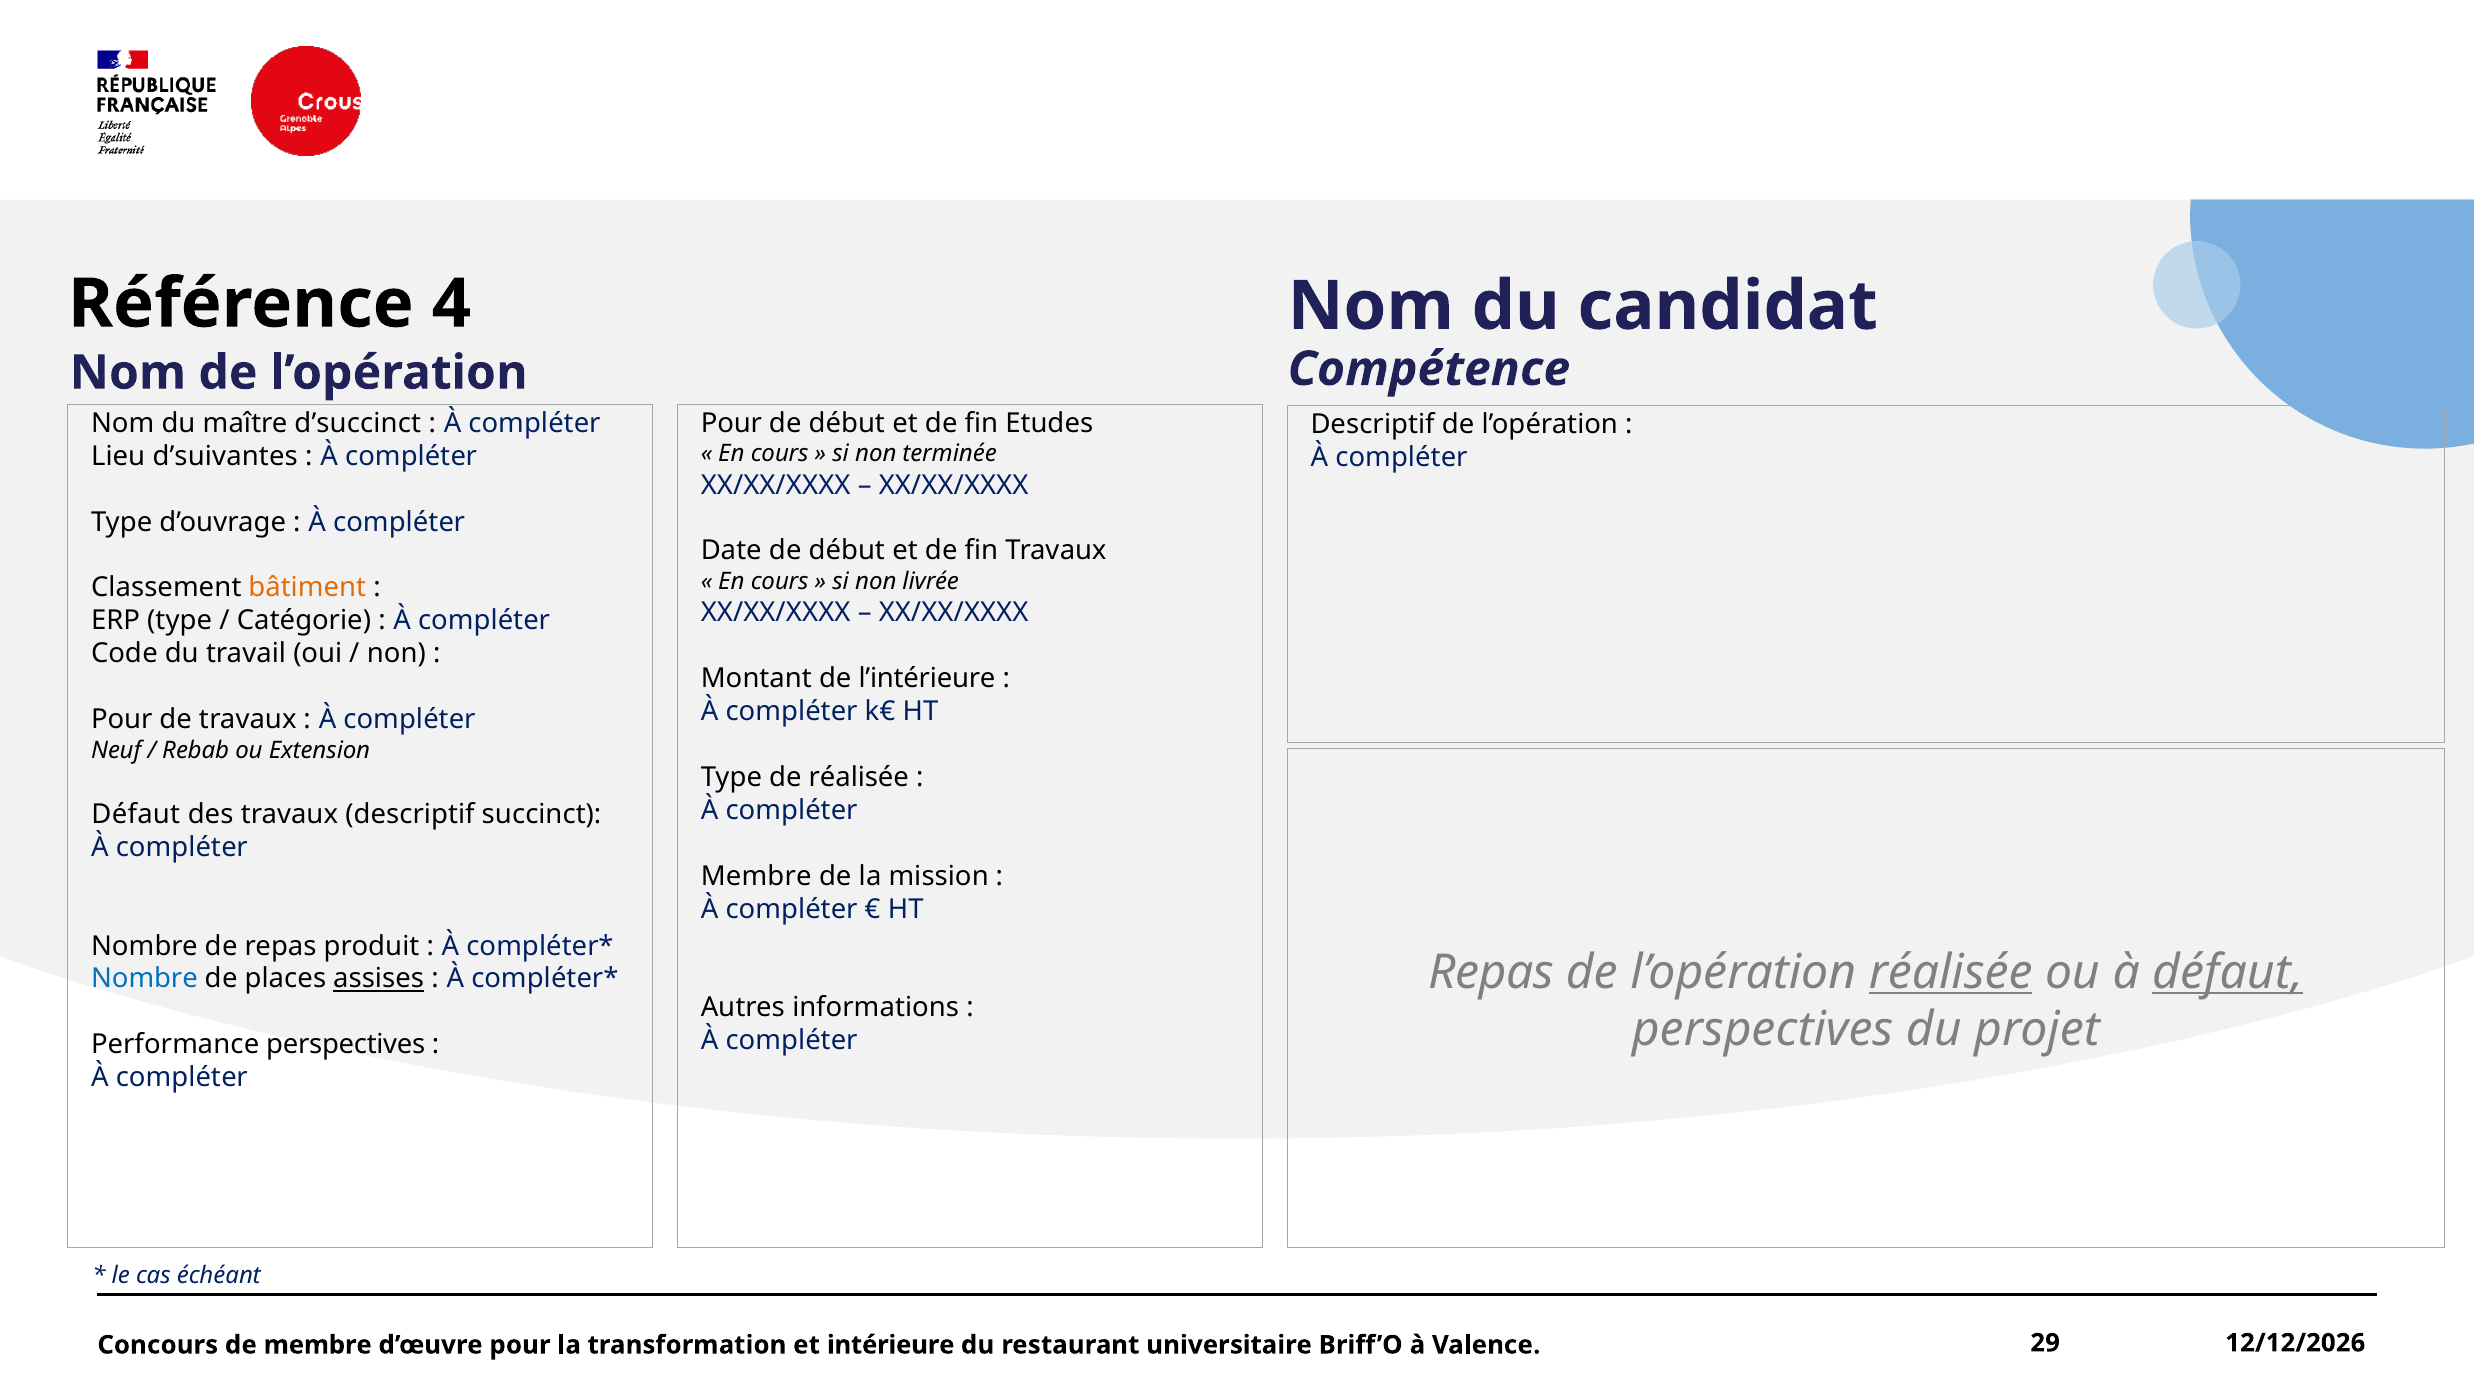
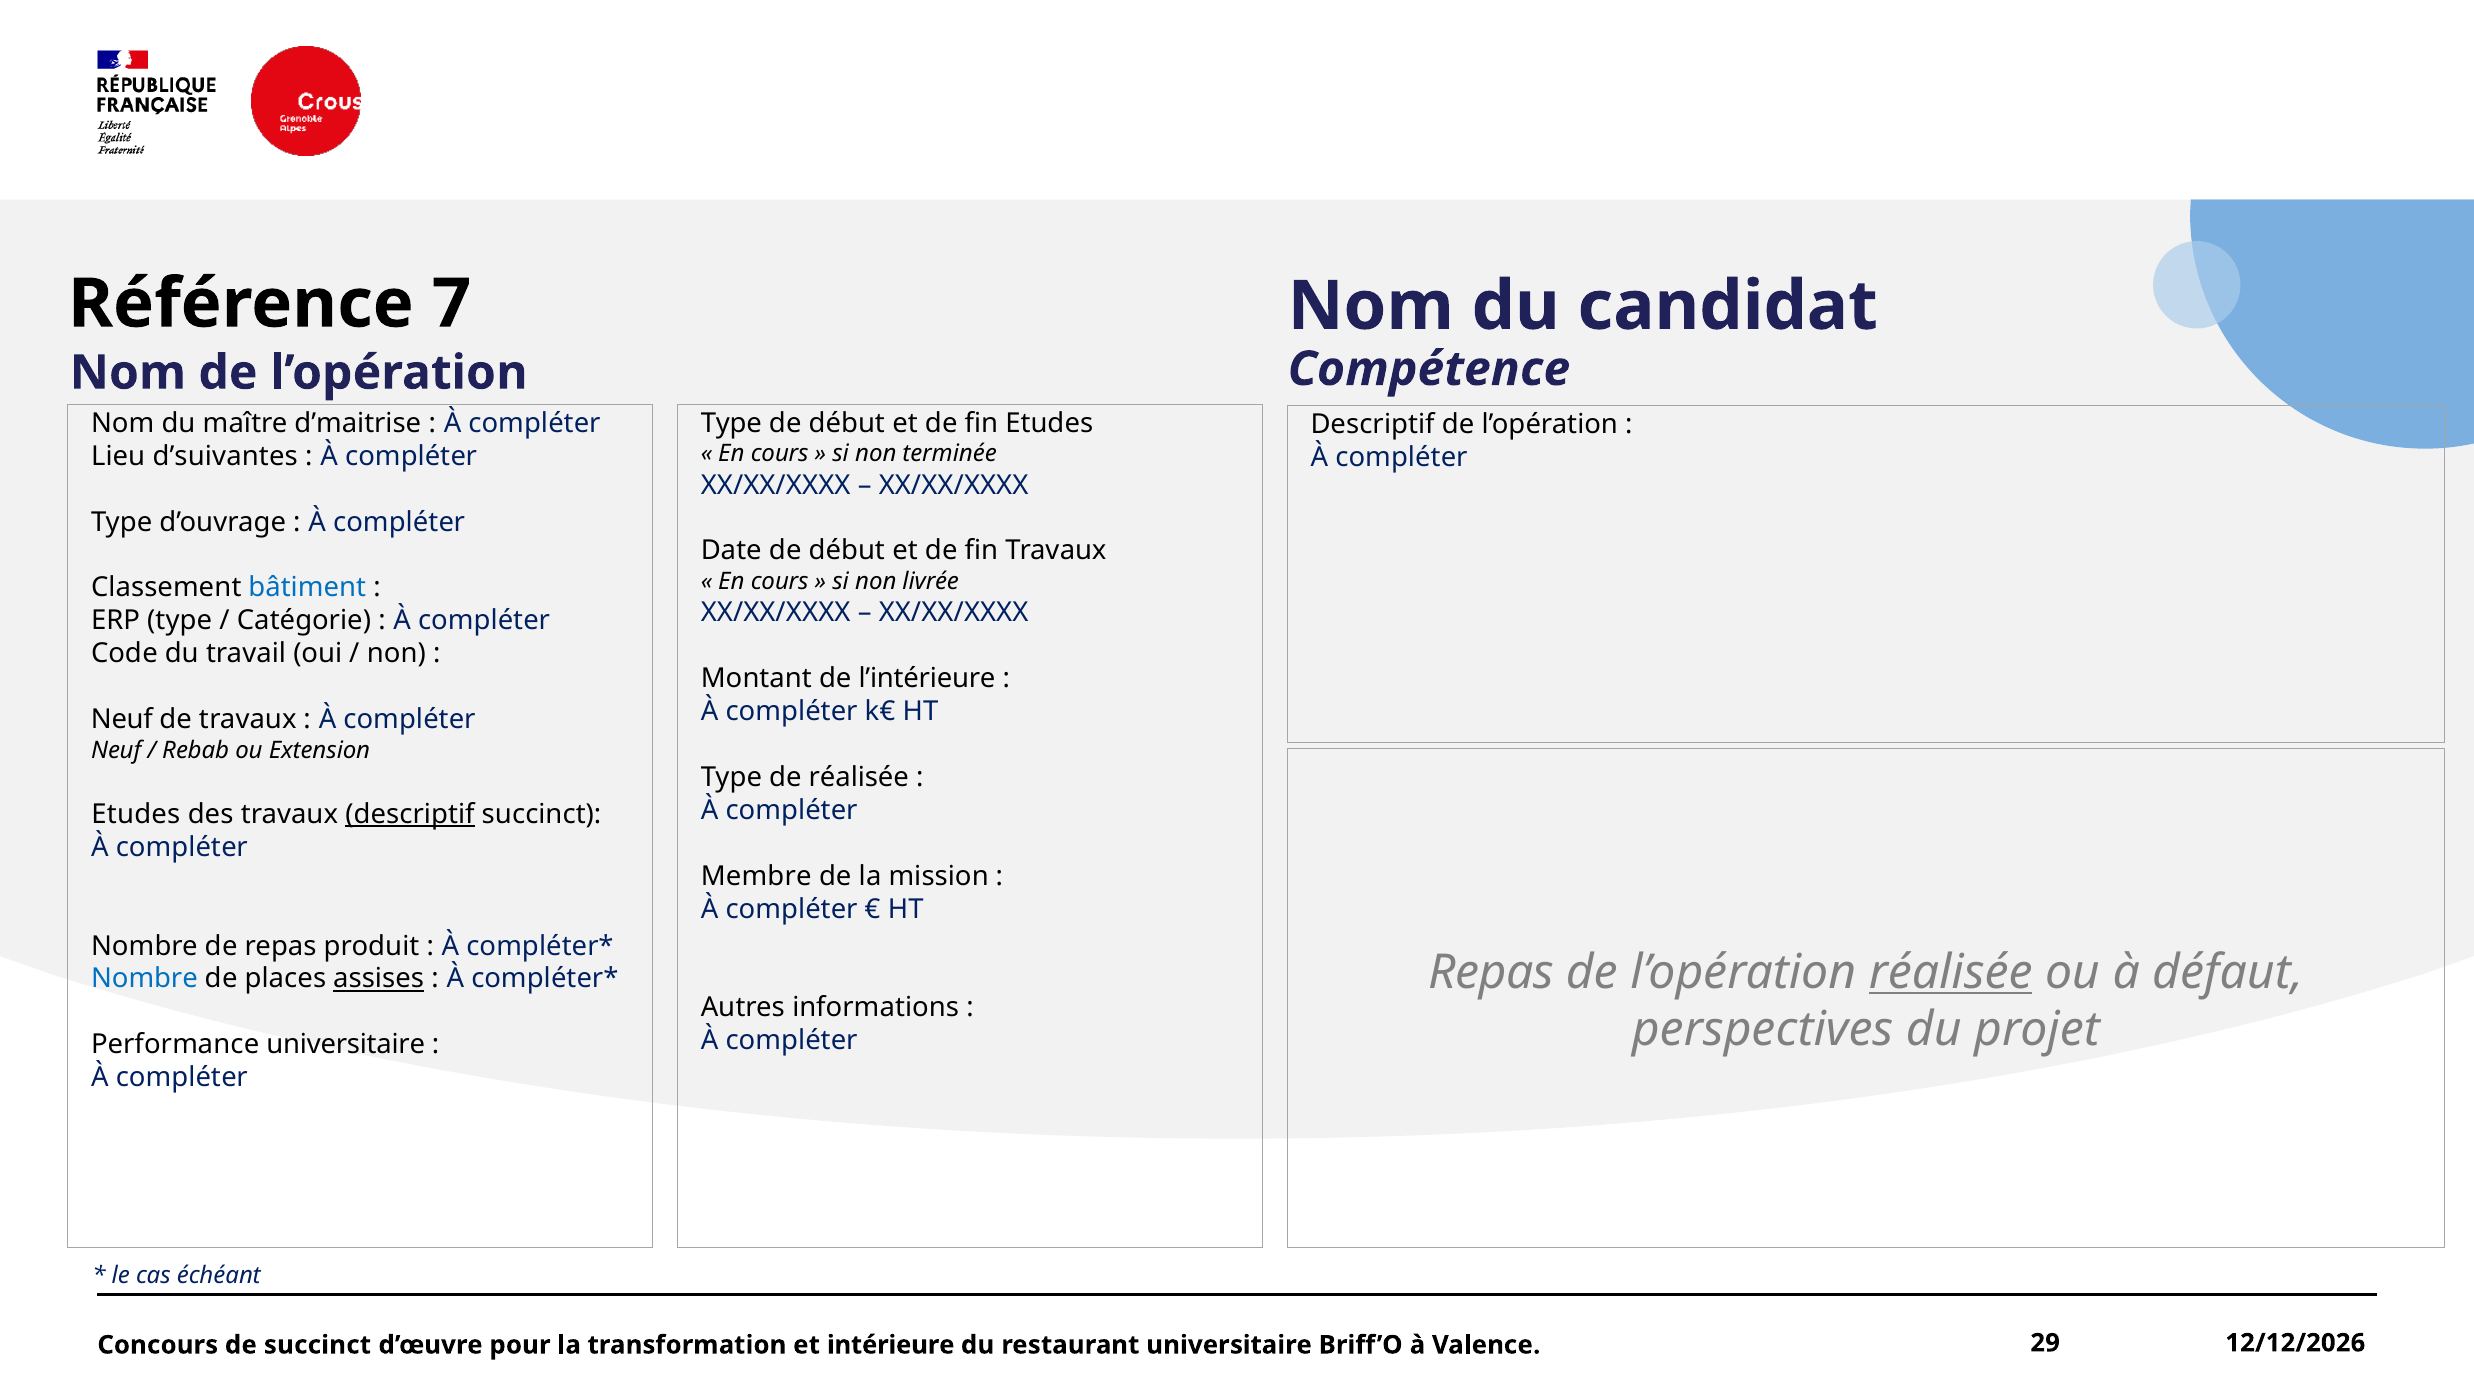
4: 4 -> 7
d’succinct: d’succinct -> d’maitrise
Pour at (731, 423): Pour -> Type
bâtiment colour: orange -> blue
Pour at (122, 719): Pour -> Neuf
Défaut at (136, 814): Défaut -> Etudes
descriptif at (410, 814) underline: none -> present
défaut at (2228, 972) underline: present -> none
Performance perspectives: perspectives -> universitaire
de membre: membre -> succinct
